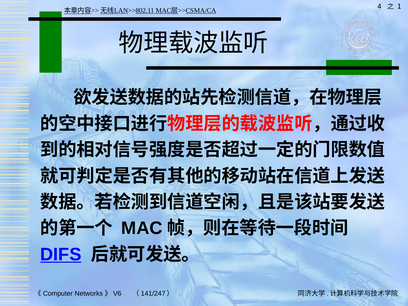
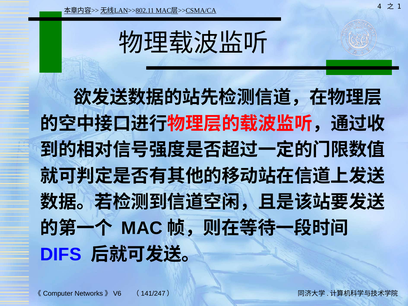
DIFS underline: present -> none
